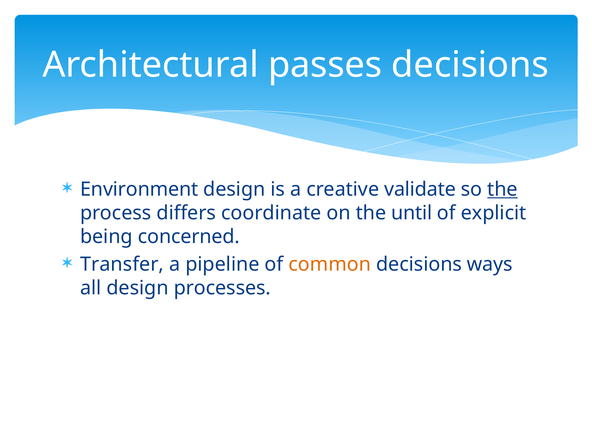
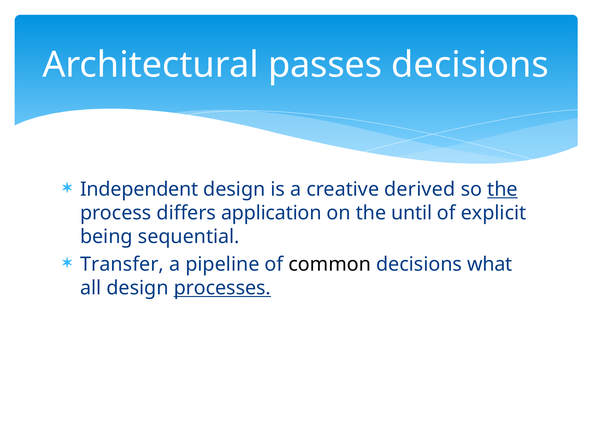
Environment: Environment -> Independent
validate: validate -> derived
coordinate: coordinate -> application
concerned: concerned -> sequential
common colour: orange -> black
ways: ways -> what
processes underline: none -> present
